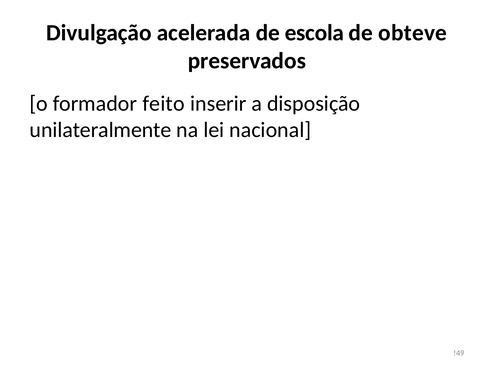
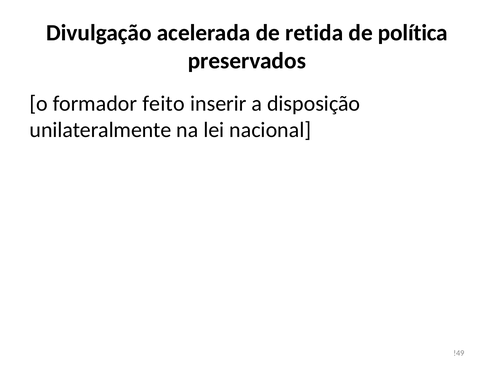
escola: escola -> retida
obteve: obteve -> política
